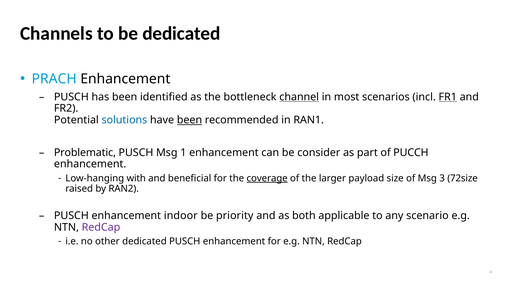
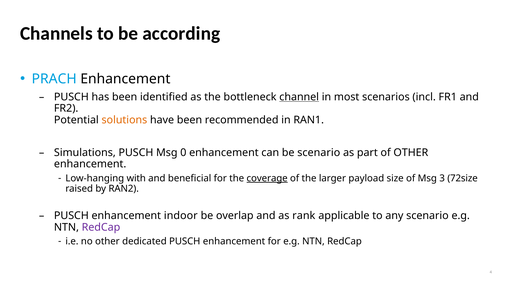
be dedicated: dedicated -> according
FR1 underline: present -> none
solutions colour: blue -> orange
been at (189, 120) underline: present -> none
Problematic: Problematic -> Simulations
1: 1 -> 0
be consider: consider -> scenario
of PUCCH: PUCCH -> OTHER
priority: priority -> overlap
both: both -> rank
